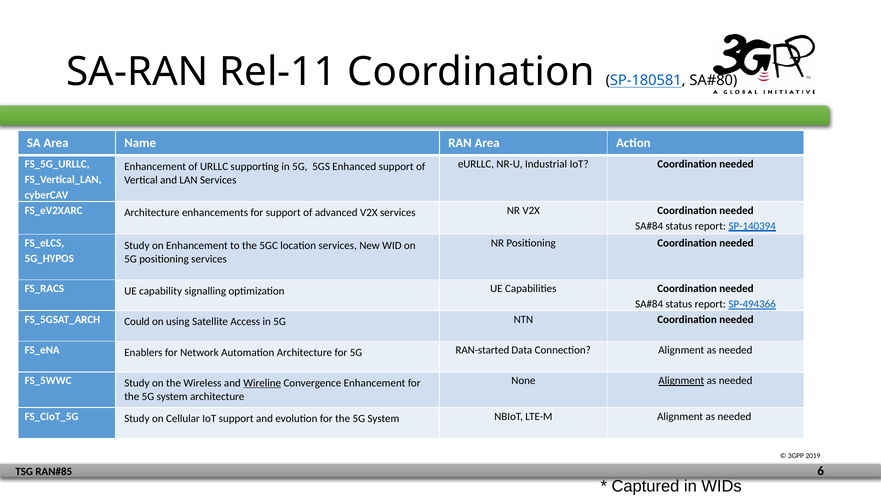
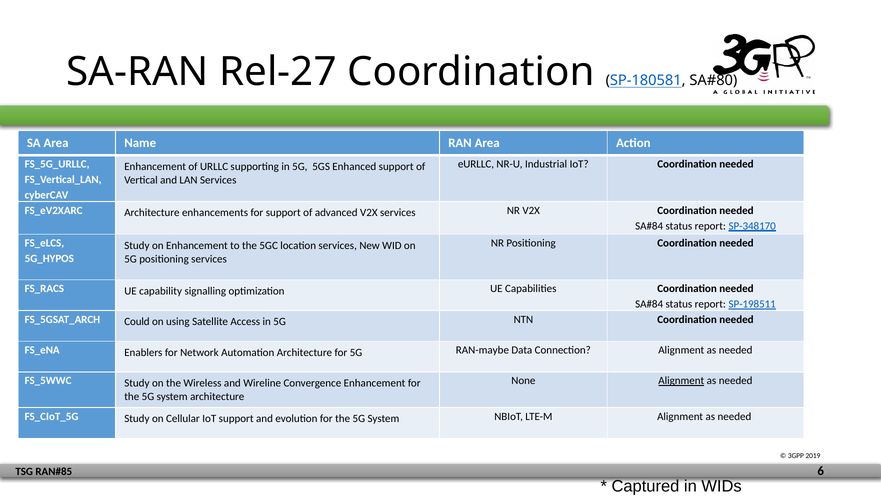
Rel-11: Rel-11 -> Rel-27
SP-140394: SP-140394 -> SP-348170
SP-494366: SP-494366 -> SP-198511
RAN-started: RAN-started -> RAN-maybe
Wireline underline: present -> none
